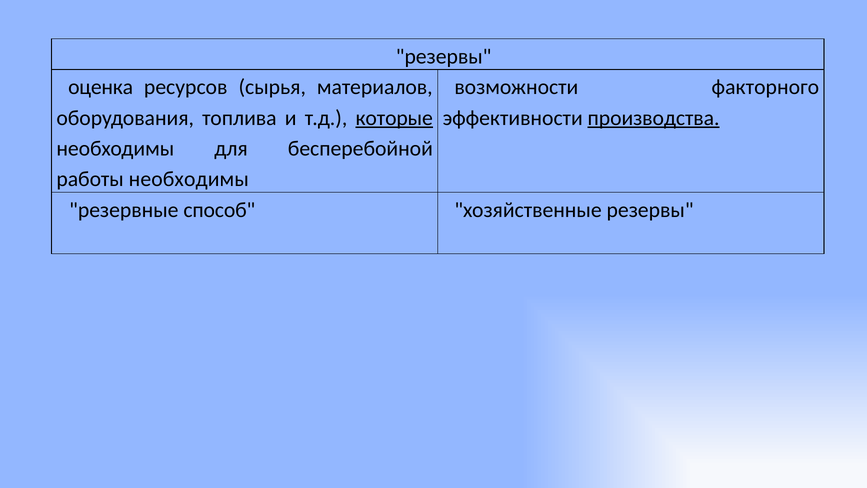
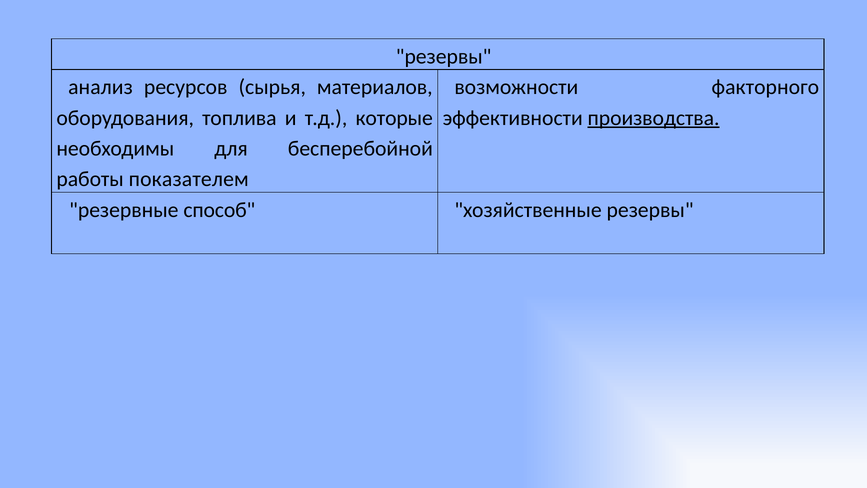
оценка: оценка -> анализ
которые underline: present -> none
работы необходимы: необходимы -> показателем
